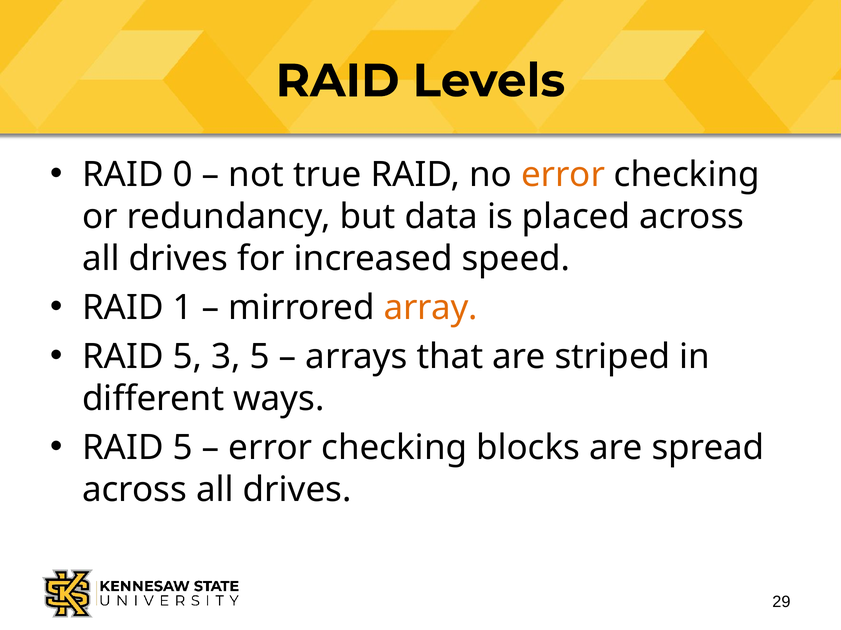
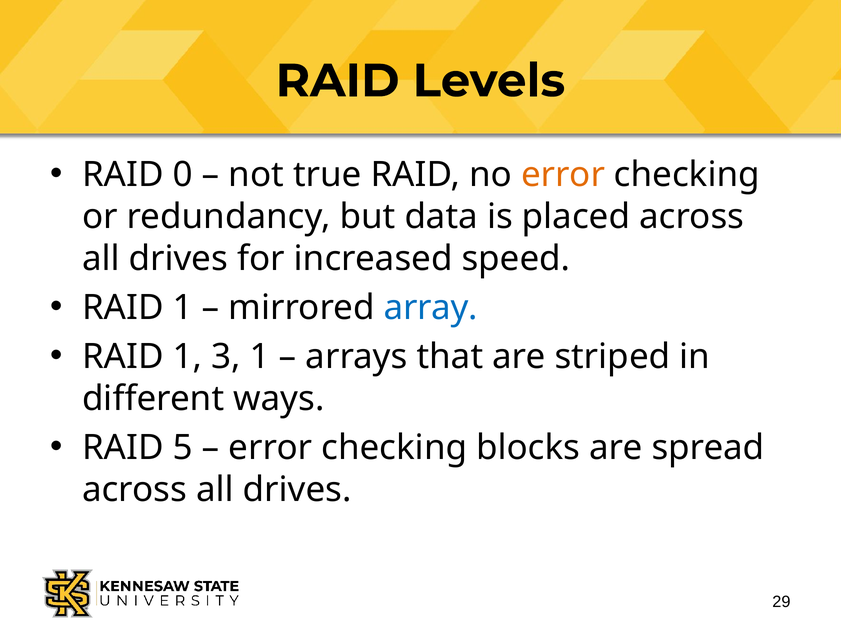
array colour: orange -> blue
5 at (187, 357): 5 -> 1
3 5: 5 -> 1
